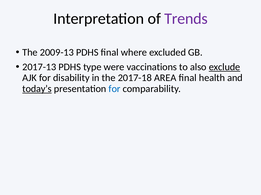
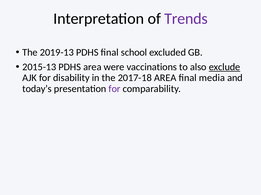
2009-13: 2009-13 -> 2019-13
where: where -> school
2017-13: 2017-13 -> 2015-13
PDHS type: type -> area
health: health -> media
today’s underline: present -> none
for at (114, 89) colour: blue -> purple
